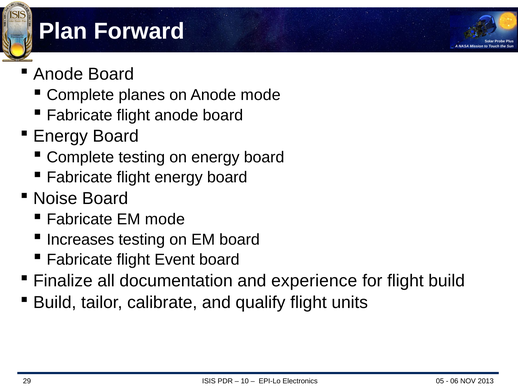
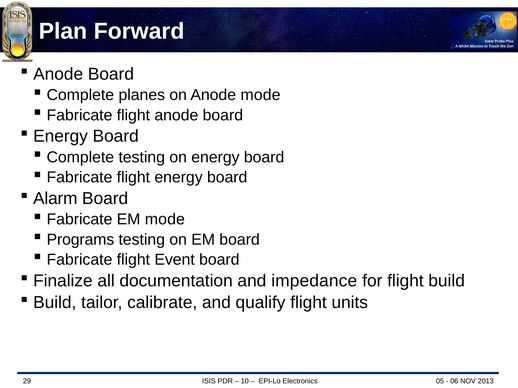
Noise: Noise -> Alarm
Increases: Increases -> Programs
experience: experience -> impedance
